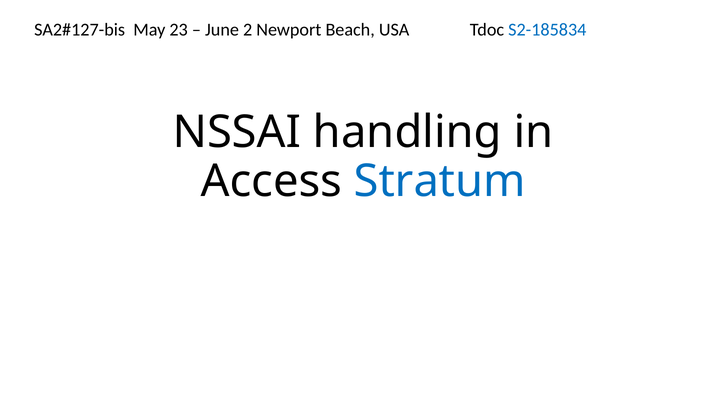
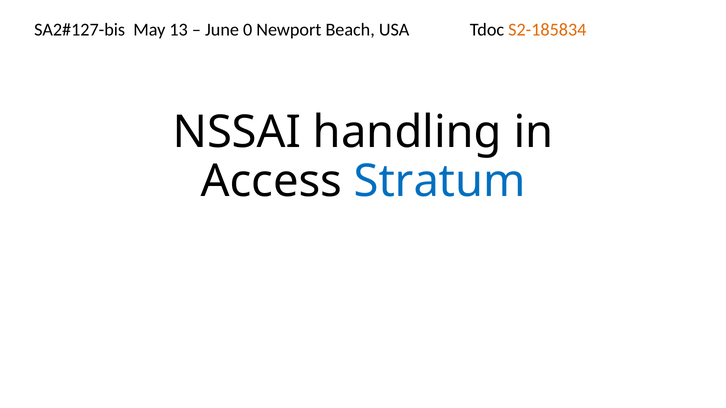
23: 23 -> 13
2: 2 -> 0
S2-185834 colour: blue -> orange
